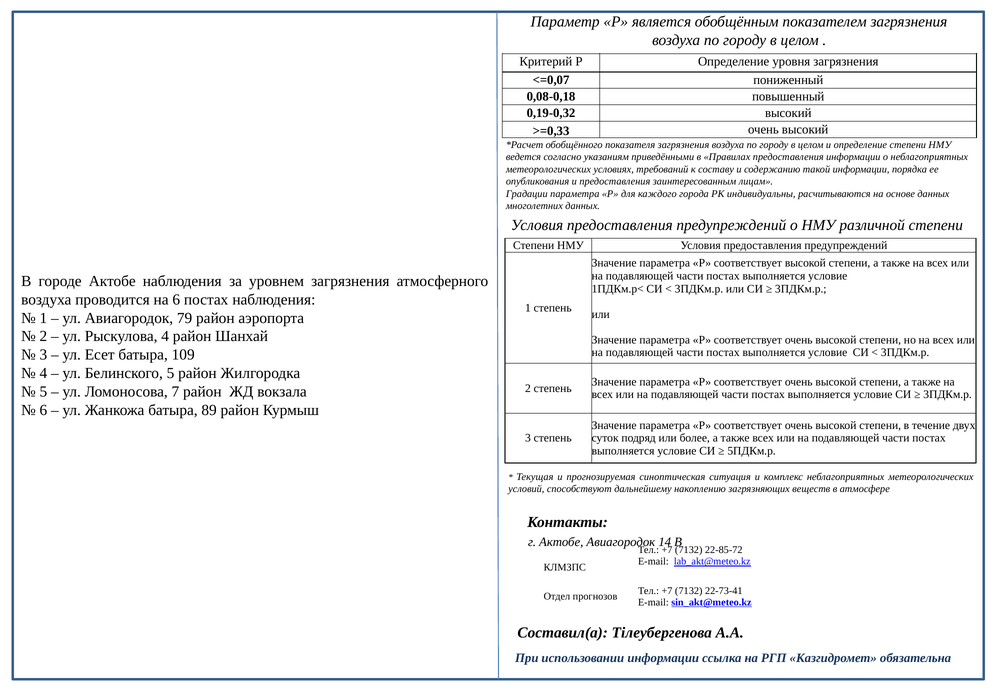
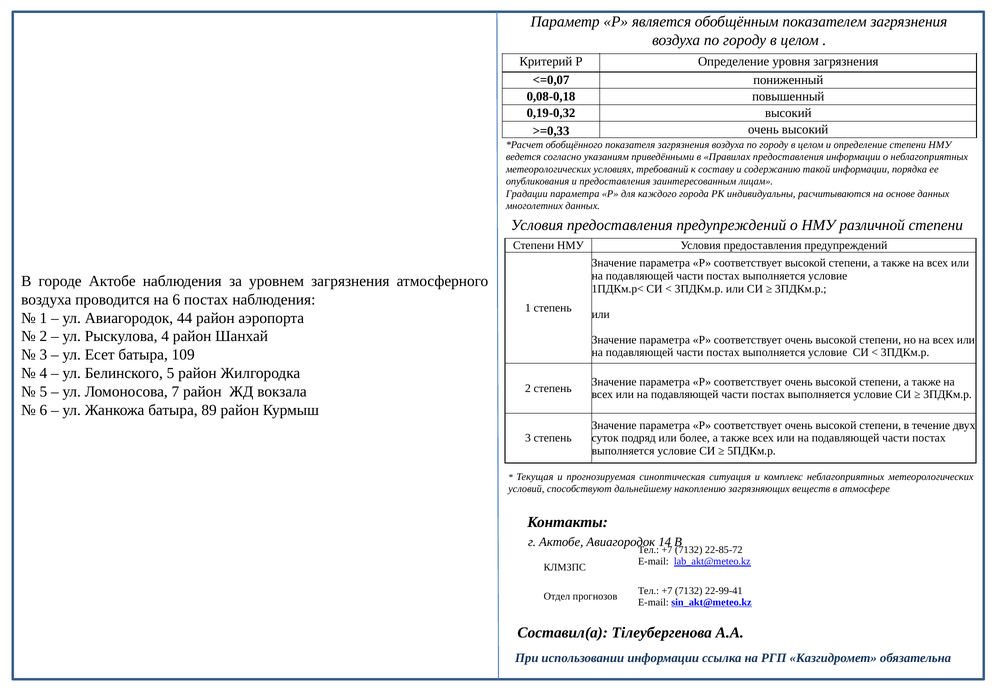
79: 79 -> 44
22-73-41: 22-73-41 -> 22-99-41
